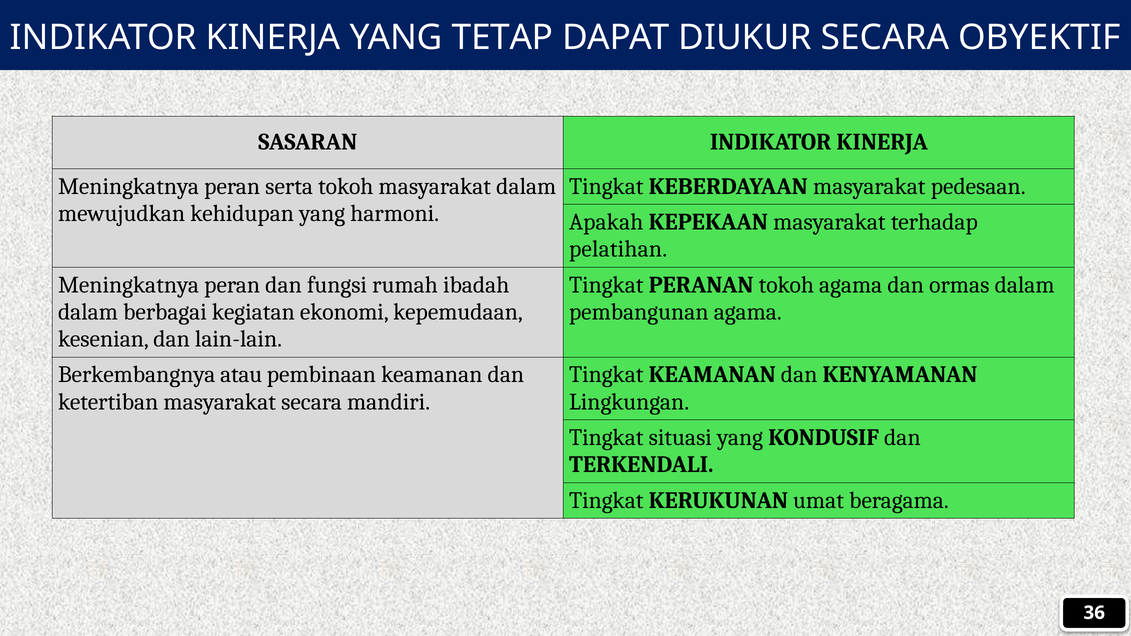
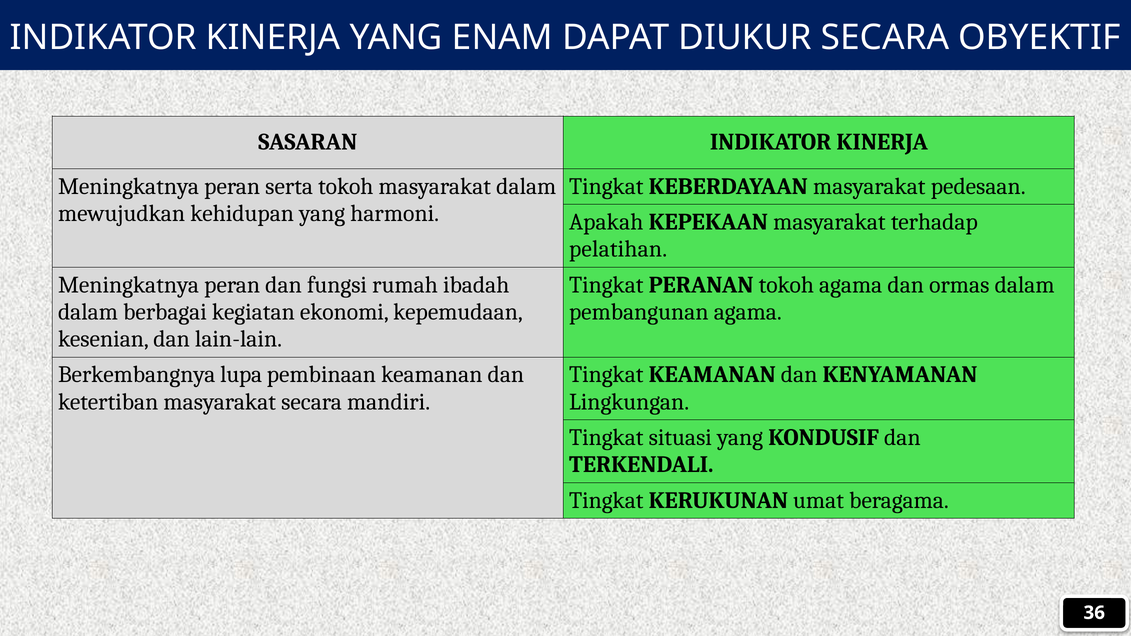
TETAP: TETAP -> ENAM
atau: atau -> lupa
